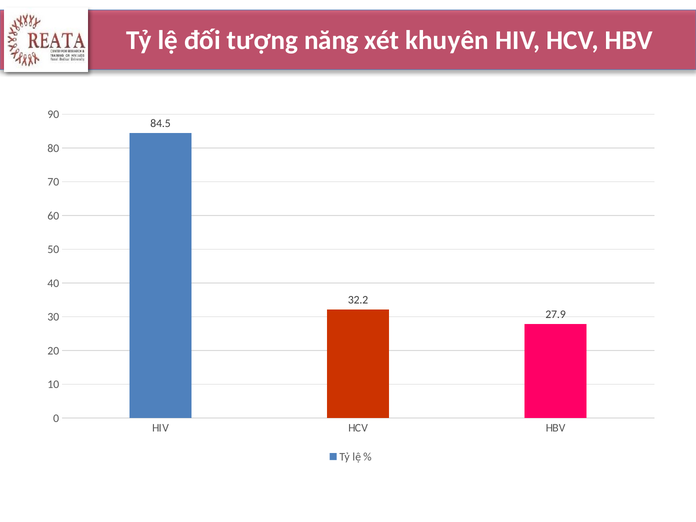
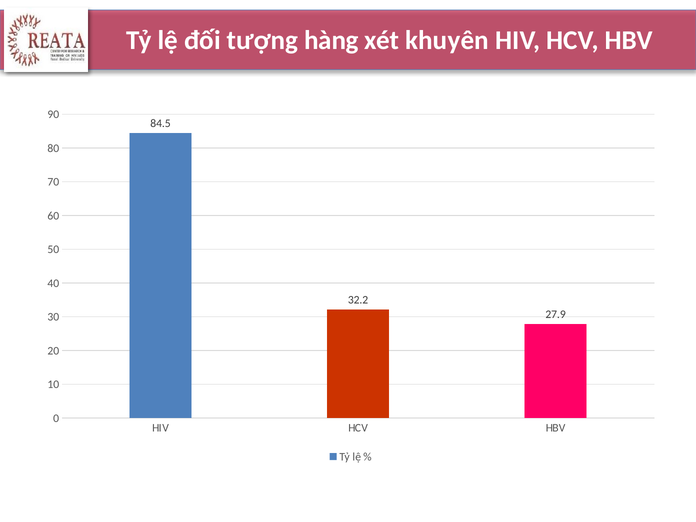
năng: năng -> hàng
